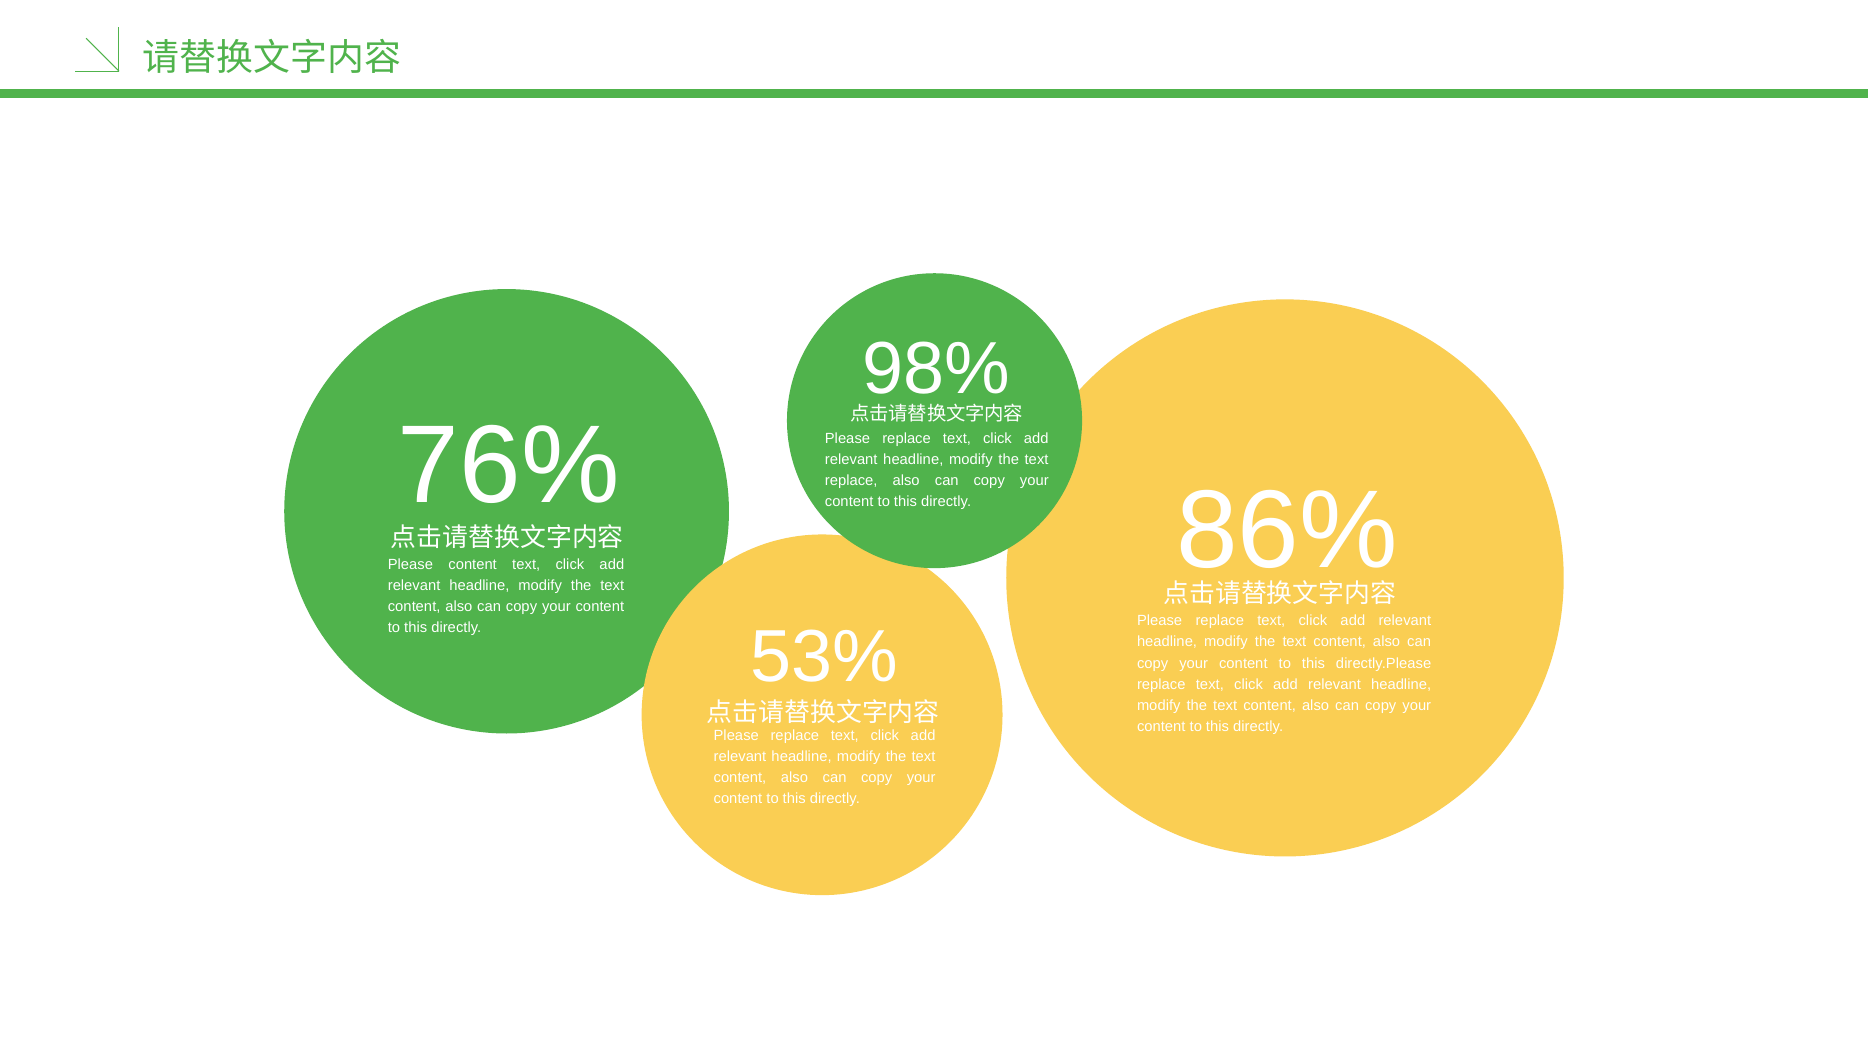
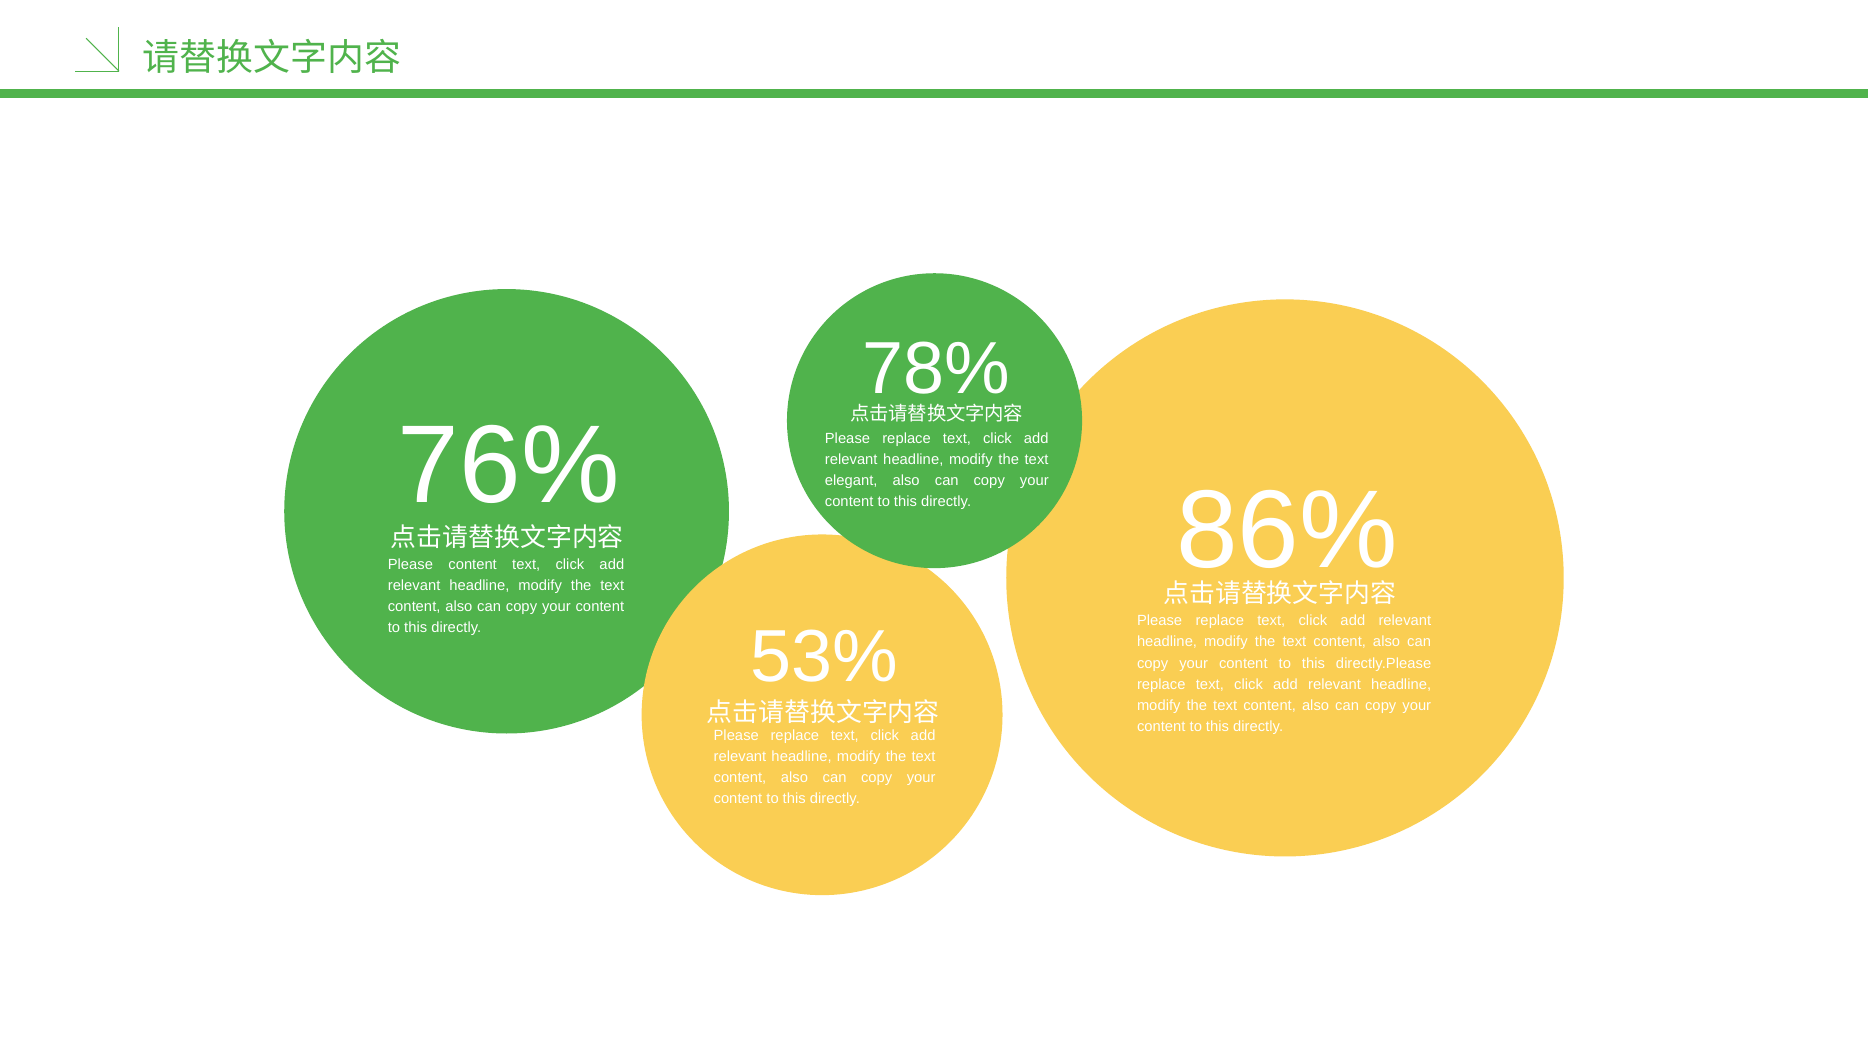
98%: 98% -> 78%
replace at (851, 481): replace -> elegant
